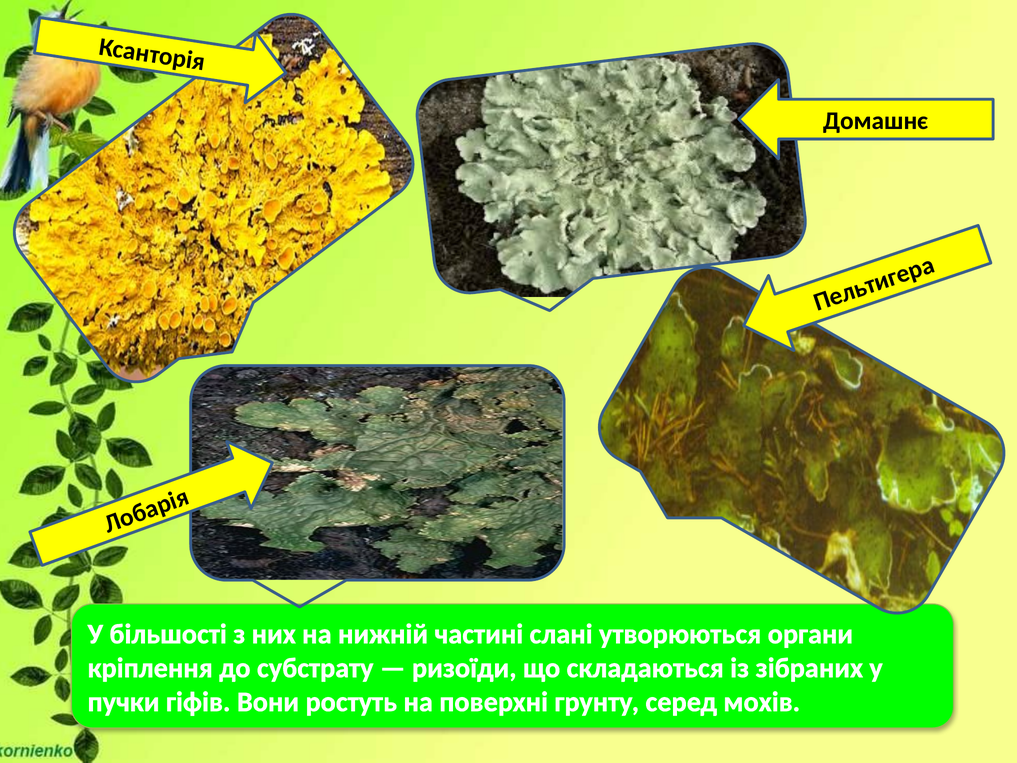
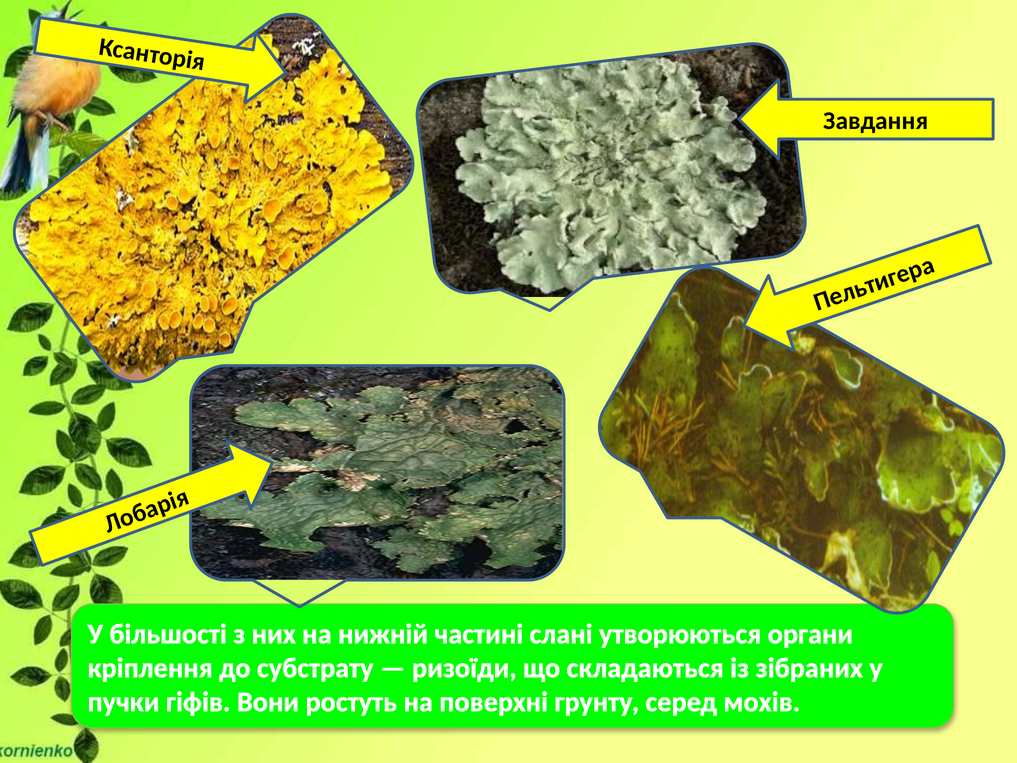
Домашнє: Домашнє -> Завдання
